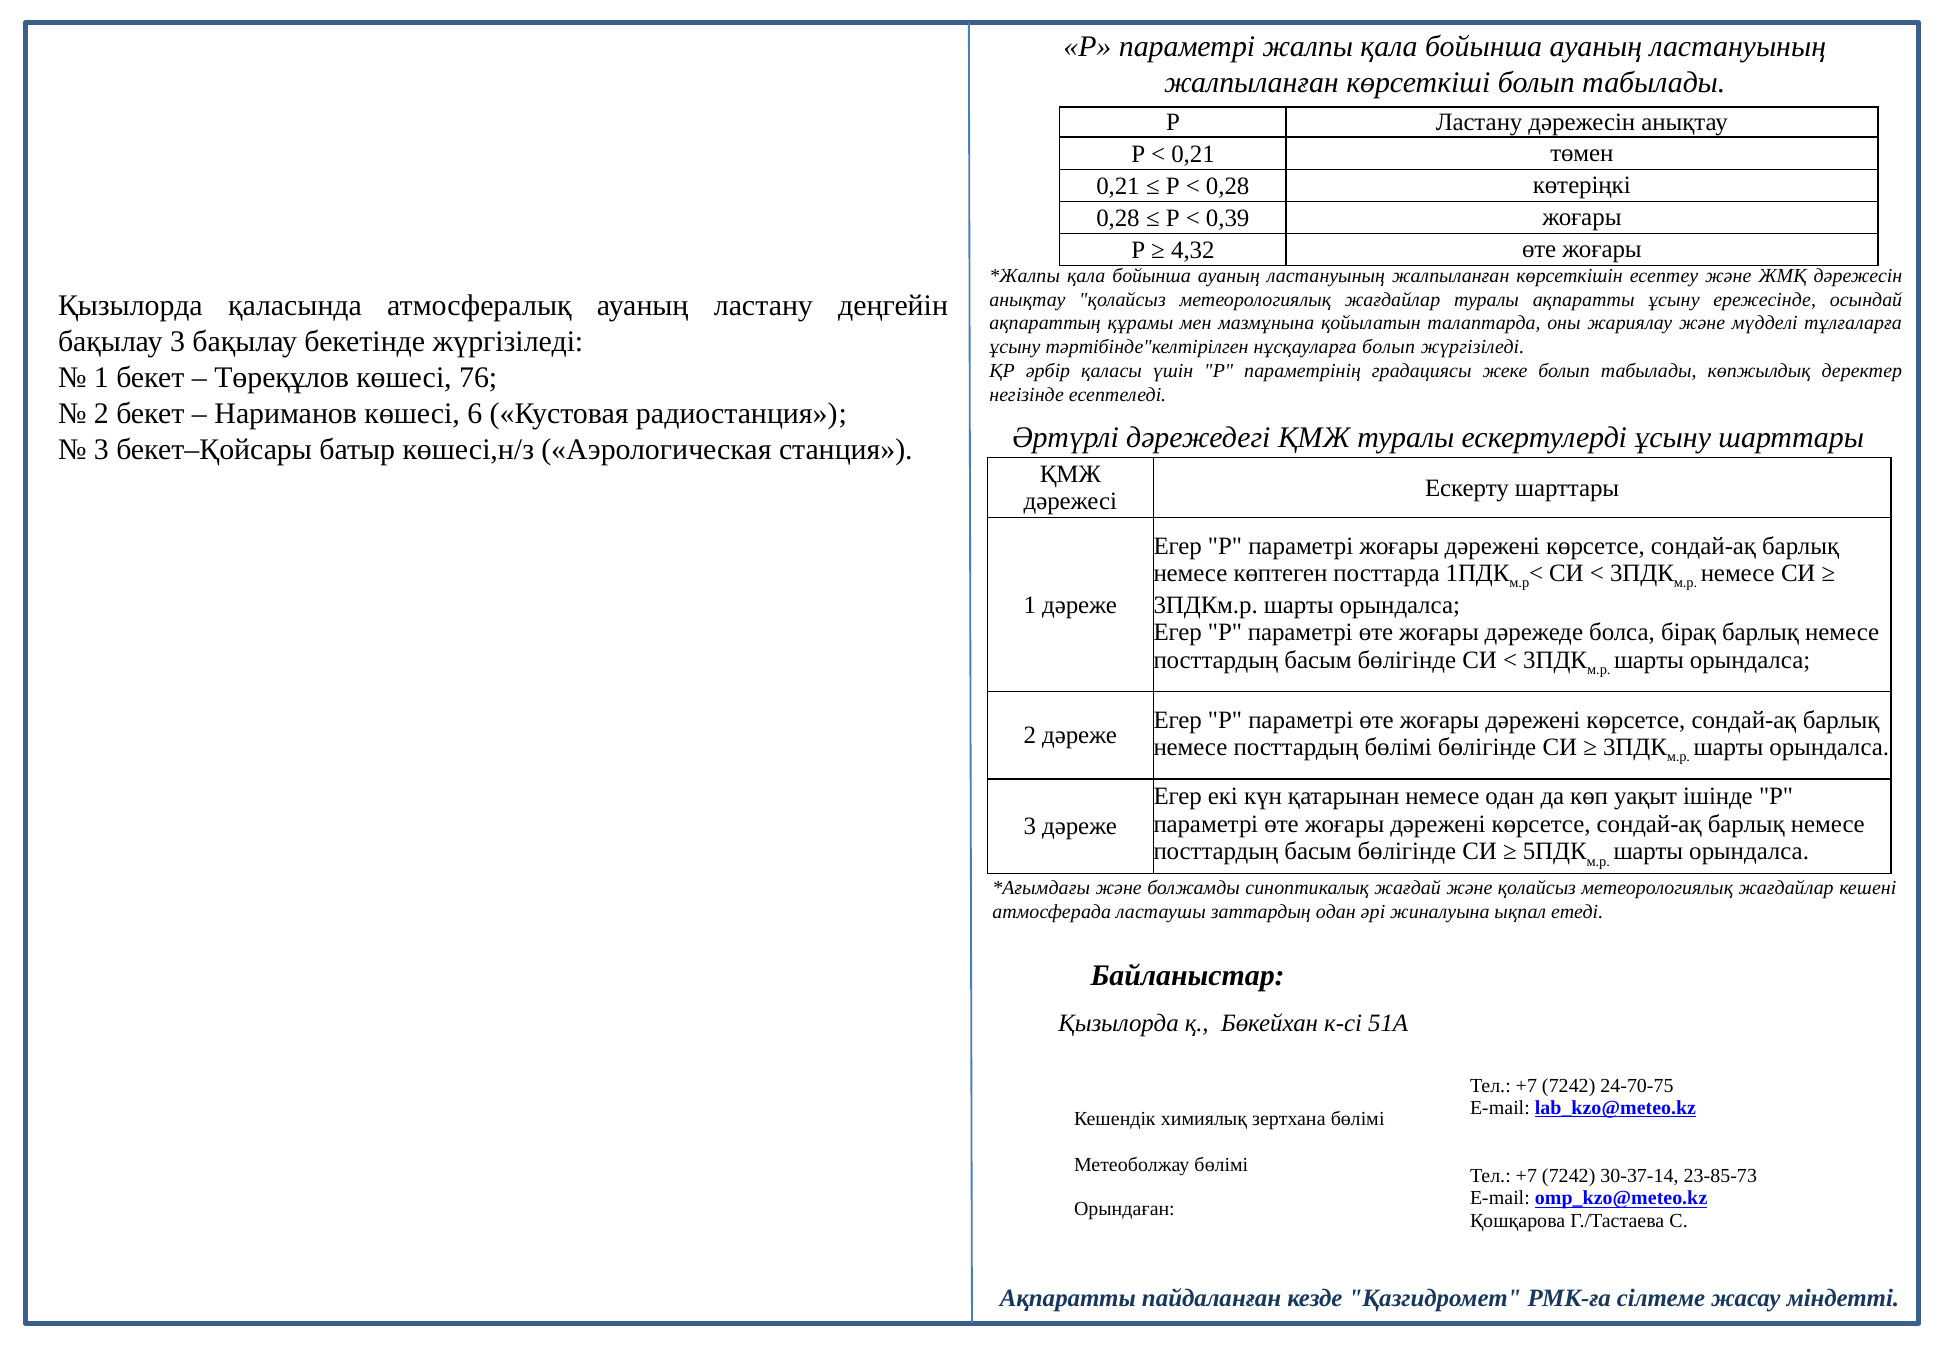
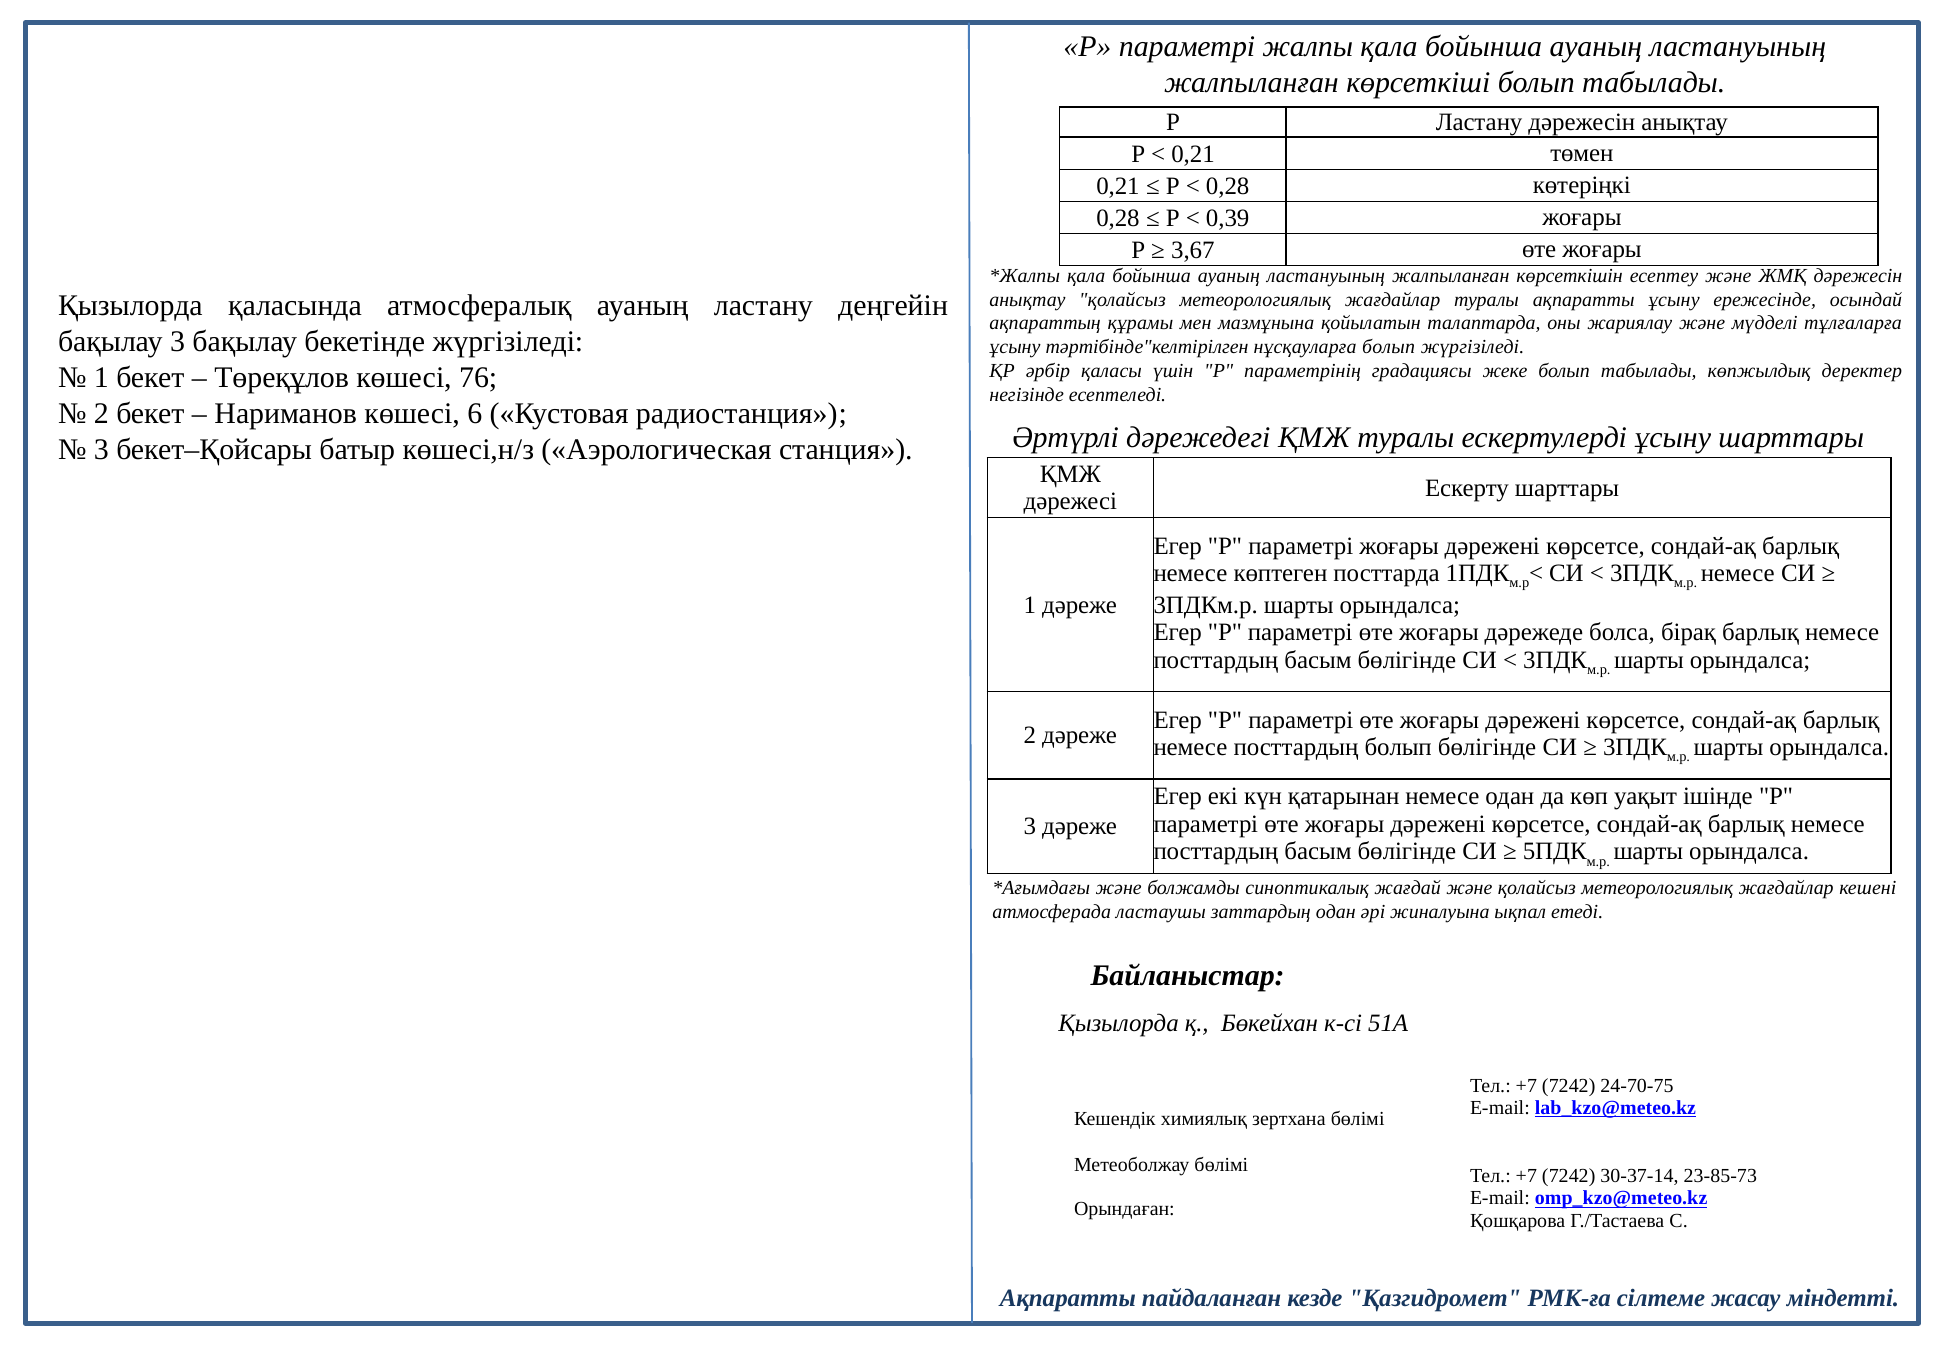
4,32: 4,32 -> 3,67
посттардың бөлімі: бөлімі -> болып
